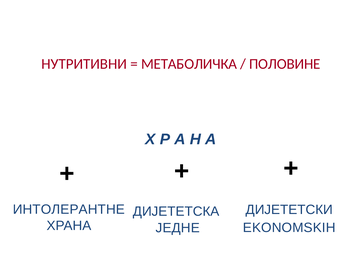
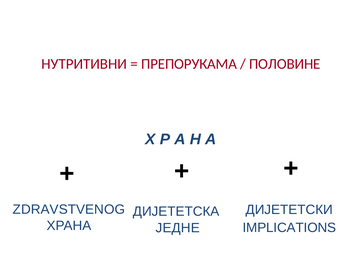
МЕТАБОЛИЧКА: МЕТАБОЛИЧКА -> ПРЕПОРУКАМА
ИНТОЛЕРАНТНЕ: ИНТОЛЕРАНТНЕ -> ZDRAVSTVENOG
EKONOMSKIH: EKONOMSKIH -> IMPLICATIONS
